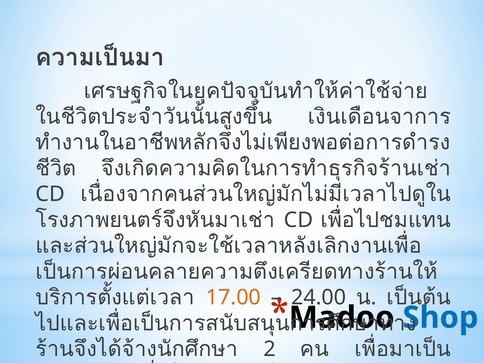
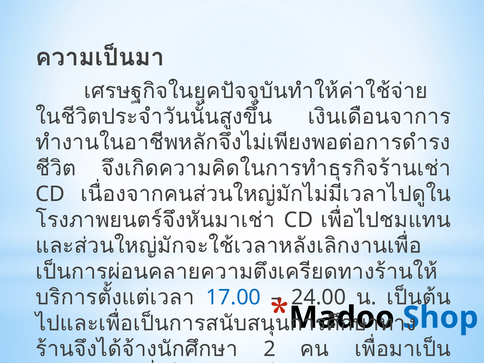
17.00 colour: orange -> blue
